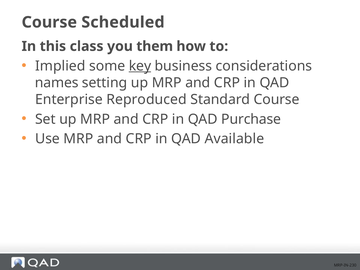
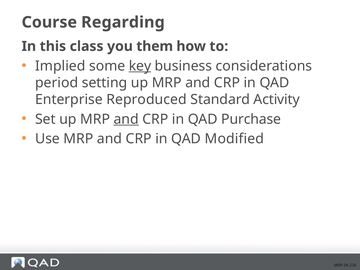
Scheduled: Scheduled -> Regarding
names: names -> period
Standard Course: Course -> Activity
and at (126, 119) underline: none -> present
Available: Available -> Modified
